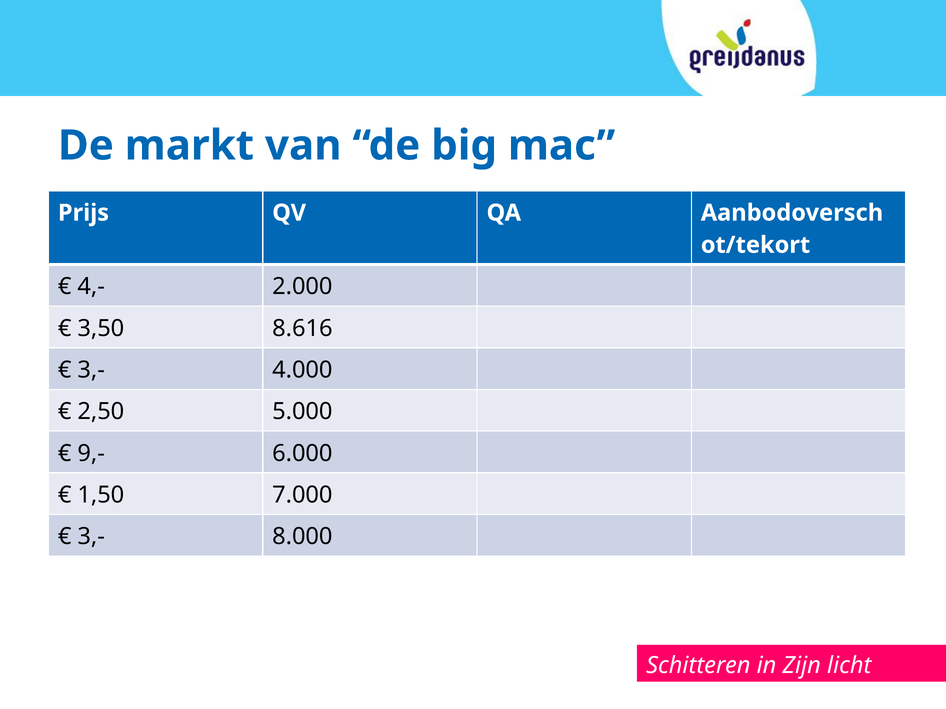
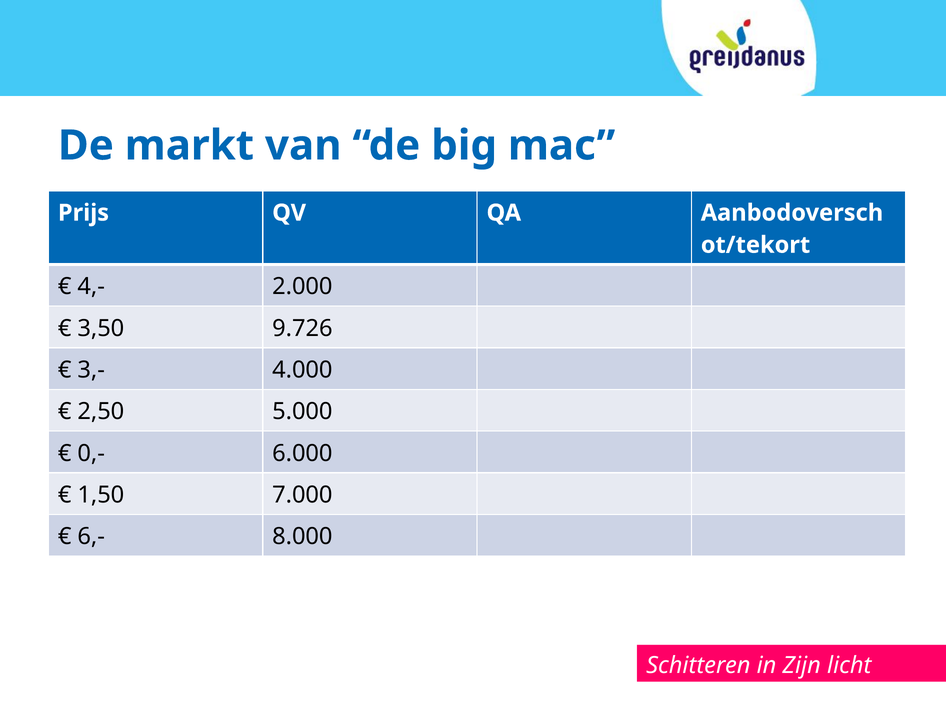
8.616: 8.616 -> 9.726
9,-: 9,- -> 0,-
3,- at (91, 537): 3,- -> 6,-
